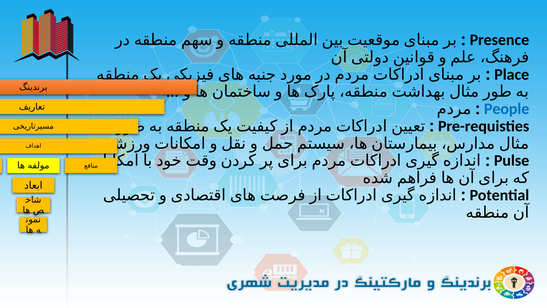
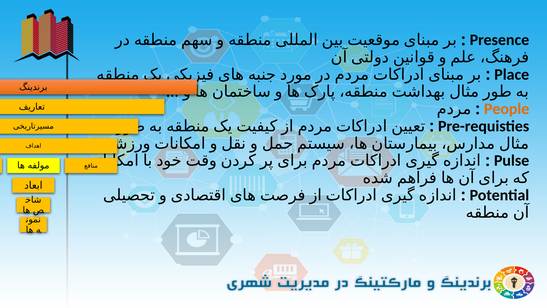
People colour: blue -> orange
